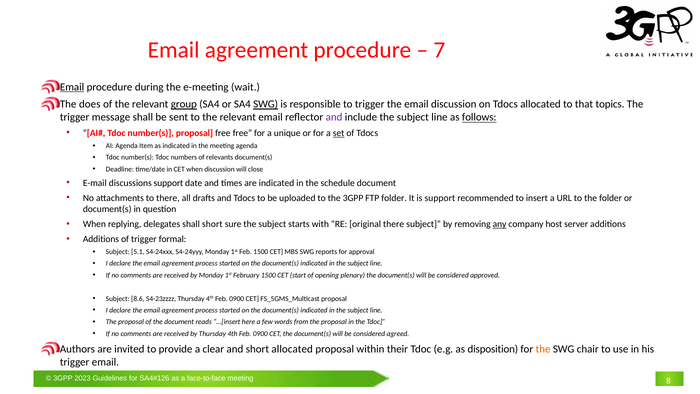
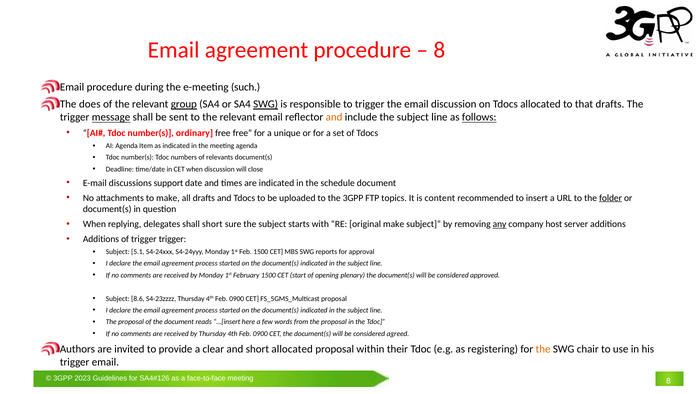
7 at (439, 50): 7 -> 8
Email at (72, 87) underline: present -> none
wait: wait -> such
that topics: topics -> drafts
message underline: none -> present
and at (334, 117) colour: purple -> orange
number(s proposal: proposal -> ordinary
set underline: present -> none
to there: there -> make
FTP folder: folder -> topics
is support: support -> content
folder at (611, 198) underline: none -> present
original there: there -> make
trigger formal: formal -> trigger
disposition: disposition -> registering
